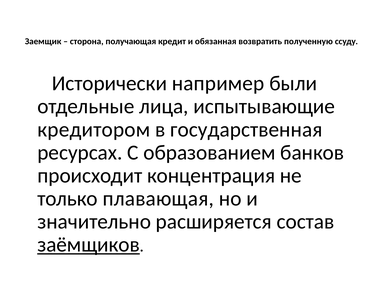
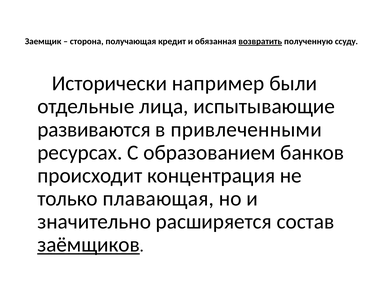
возвратить underline: none -> present
кредитором: кредитором -> развиваются
государственная: государственная -> привлеченными
